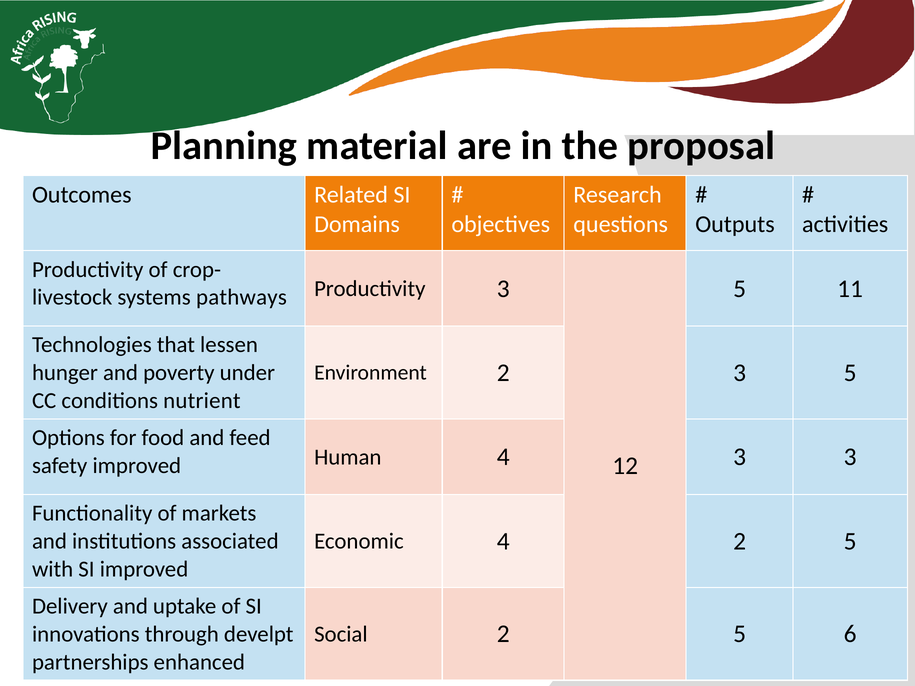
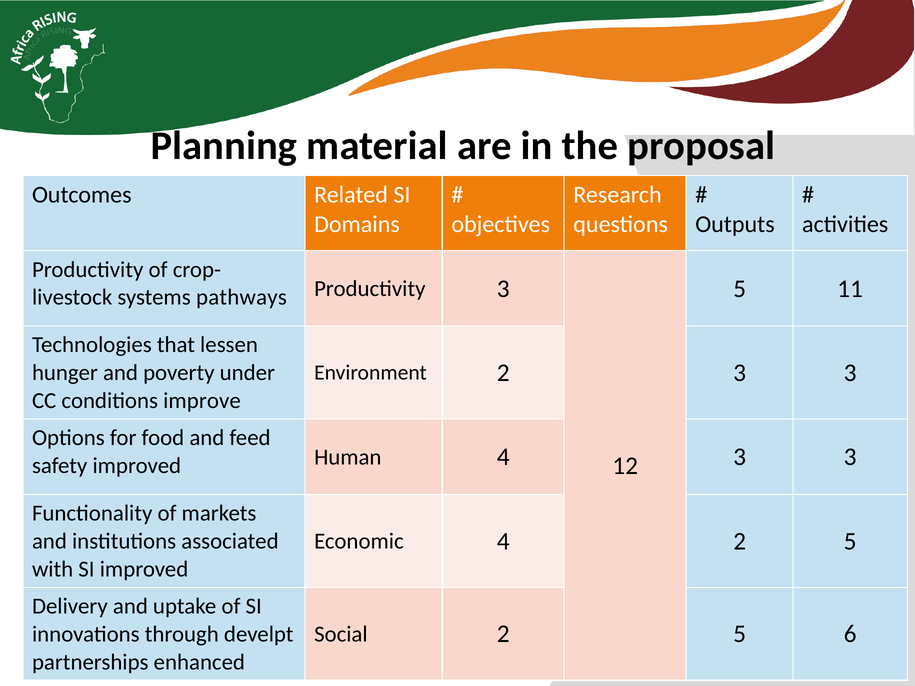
2 3 5: 5 -> 3
nutrient: nutrient -> improve
